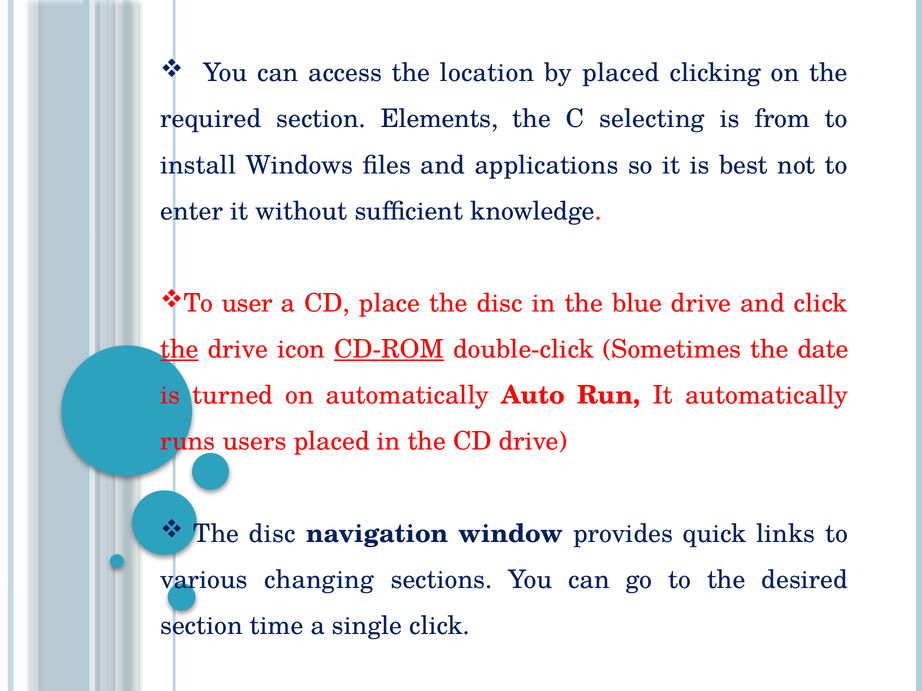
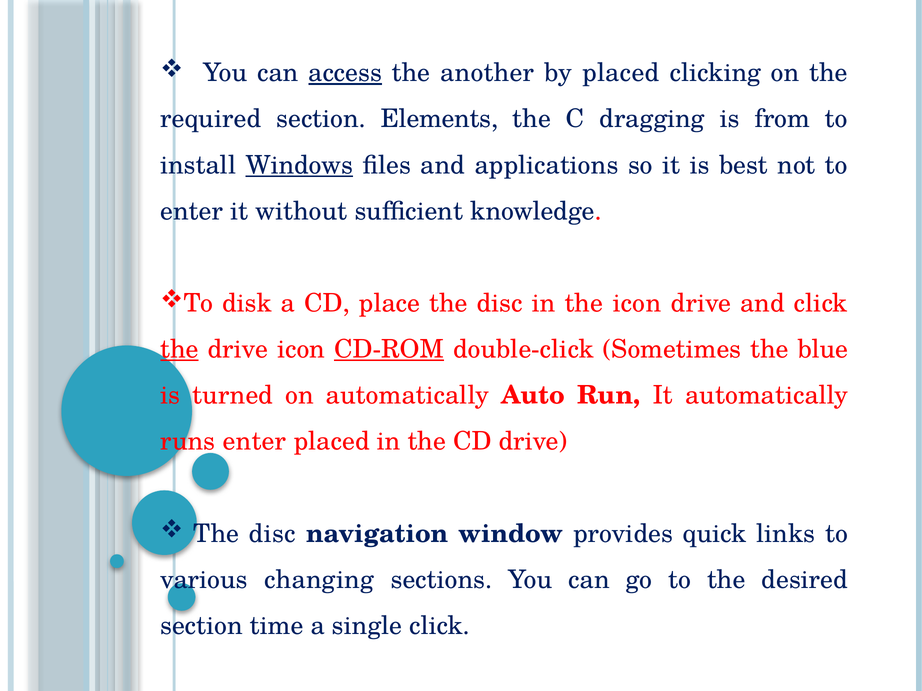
access underline: none -> present
location: location -> another
selecting: selecting -> dragging
Windows underline: none -> present
user: user -> disk
the blue: blue -> icon
date: date -> blue
runs users: users -> enter
